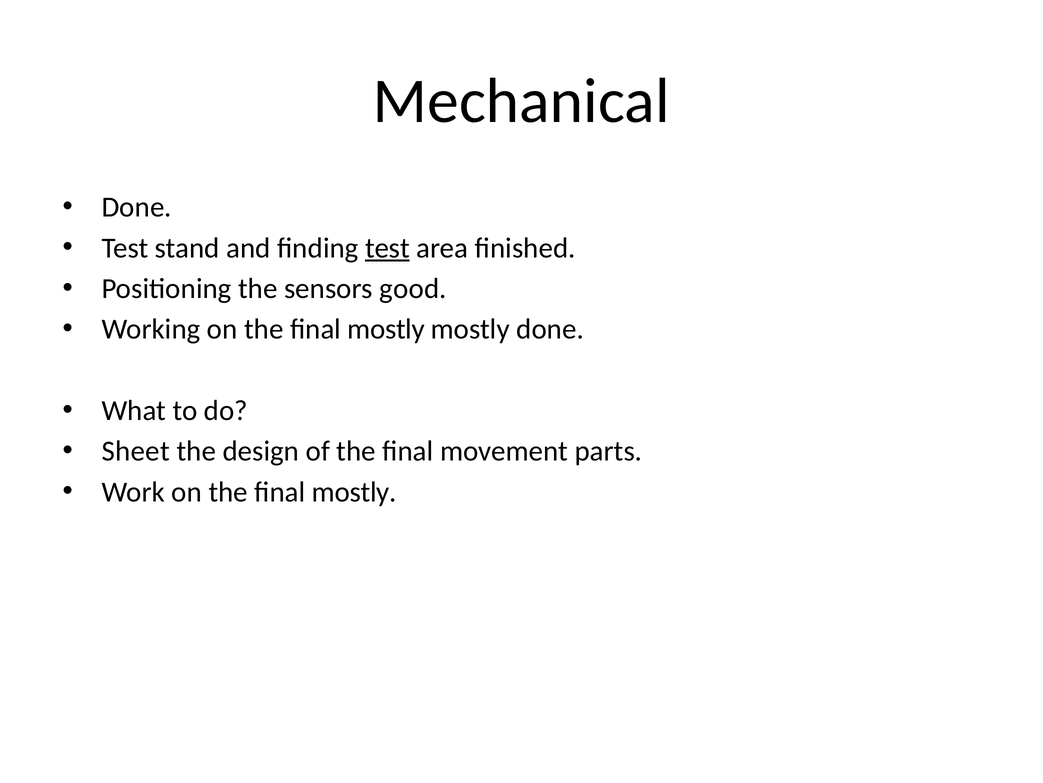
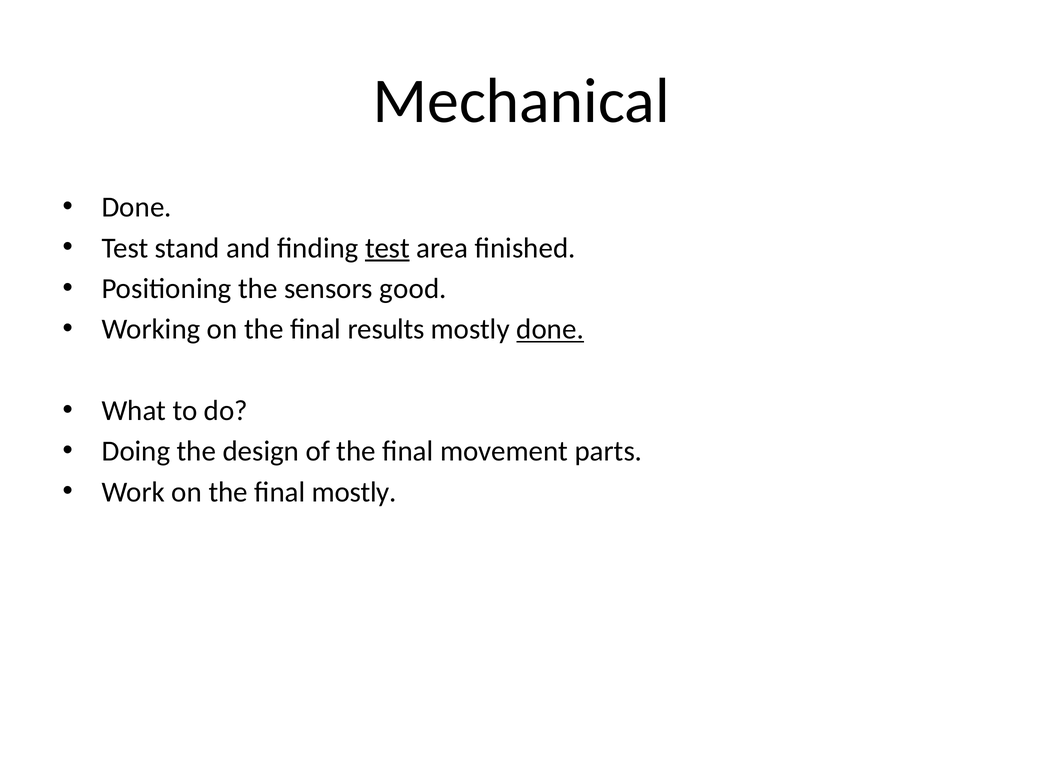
mostly at (386, 329): mostly -> results
done at (550, 329) underline: none -> present
Sheet: Sheet -> Doing
